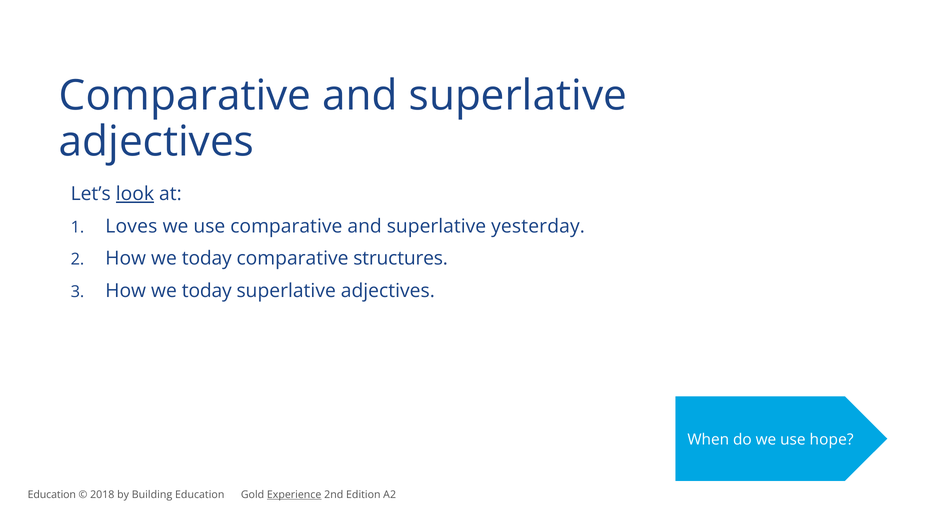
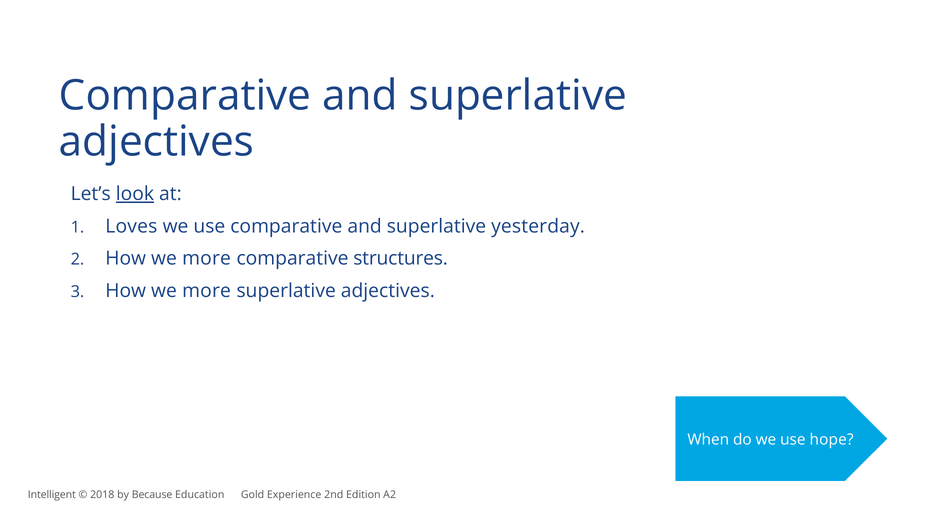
today at (207, 259): today -> more
today at (207, 291): today -> more
Education at (52, 495): Education -> Intelligent
Building: Building -> Because
Experience underline: present -> none
